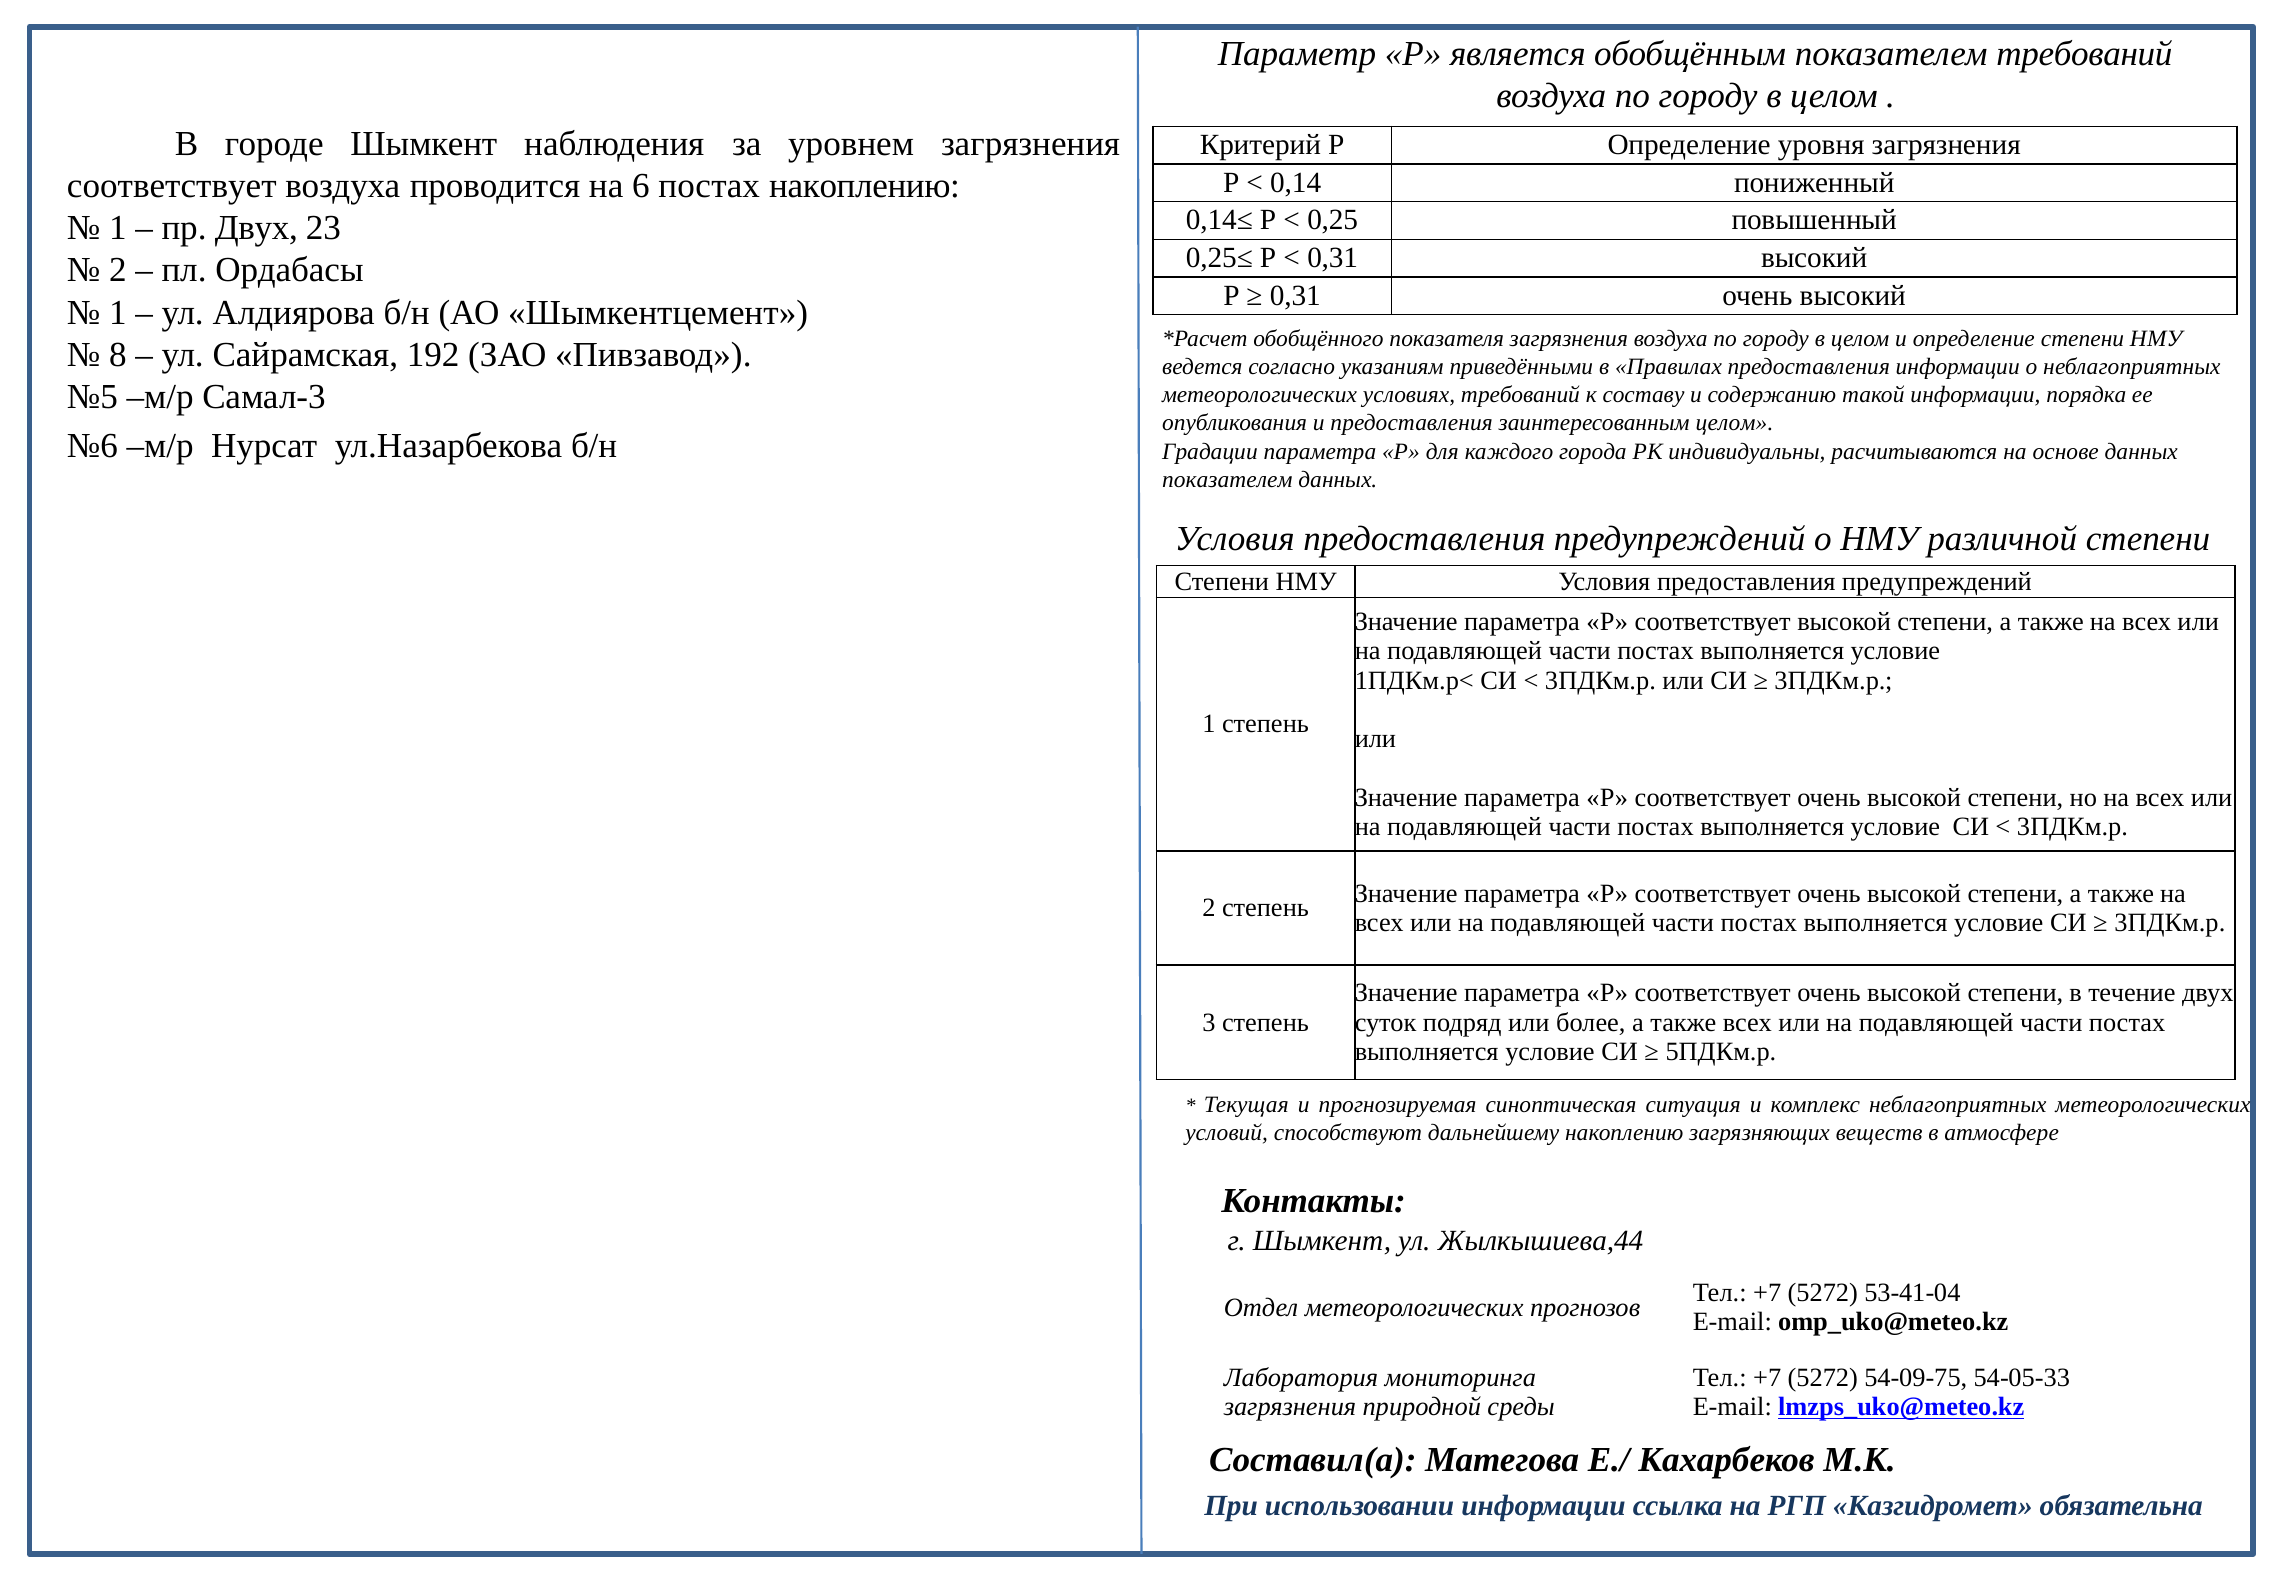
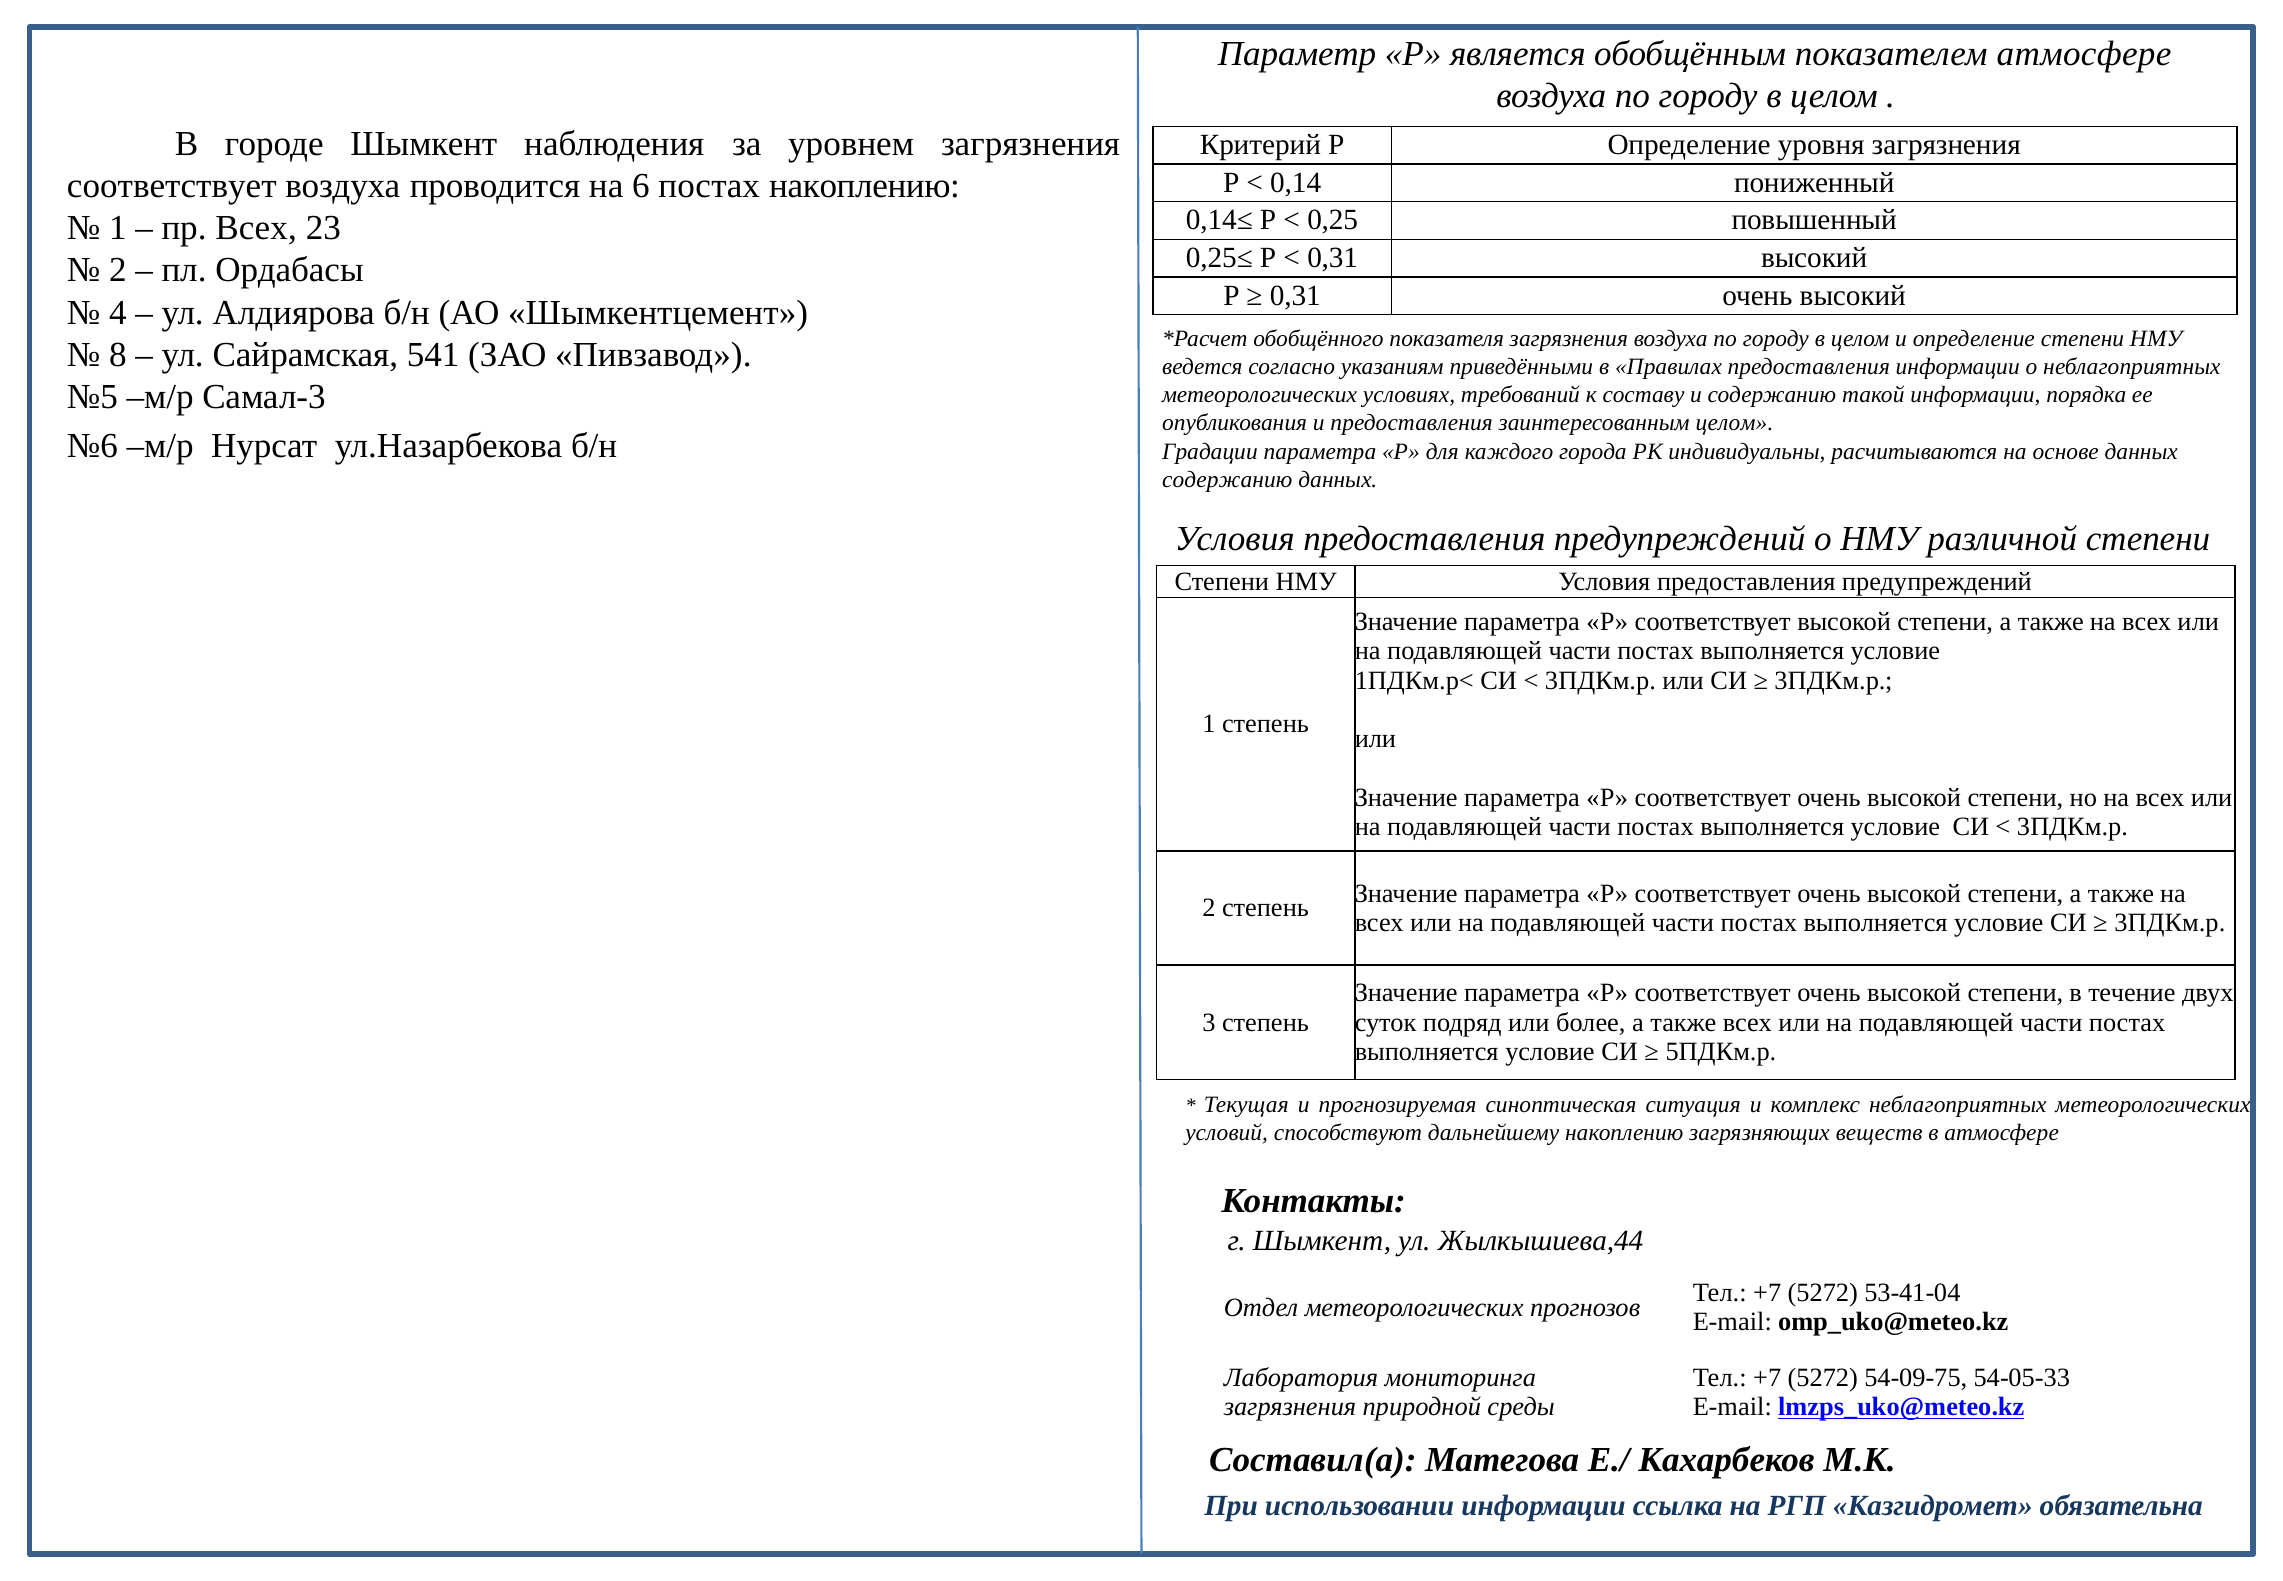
показателем требований: требований -> атмосфере
пр Двух: Двух -> Всех
1 at (118, 312): 1 -> 4
192: 192 -> 541
показателем at (1227, 479): показателем -> содержанию
